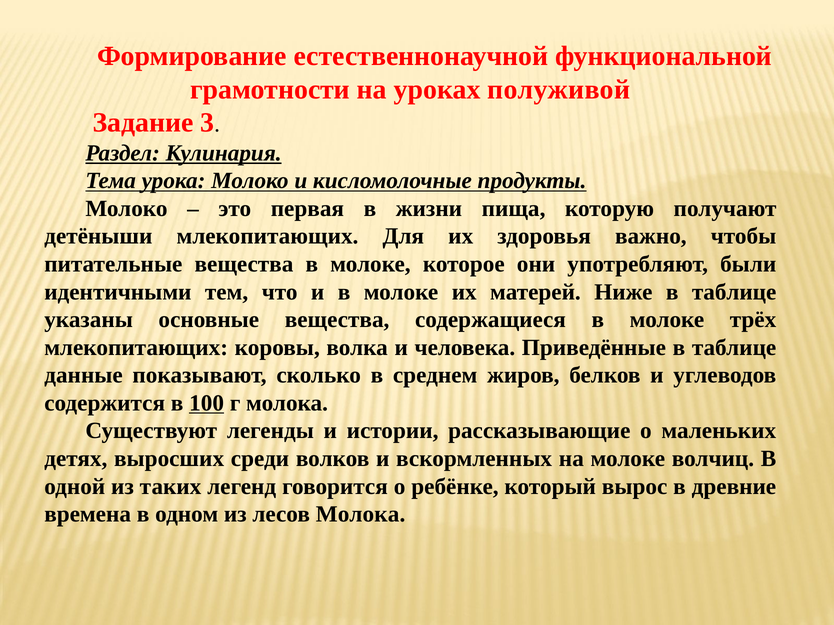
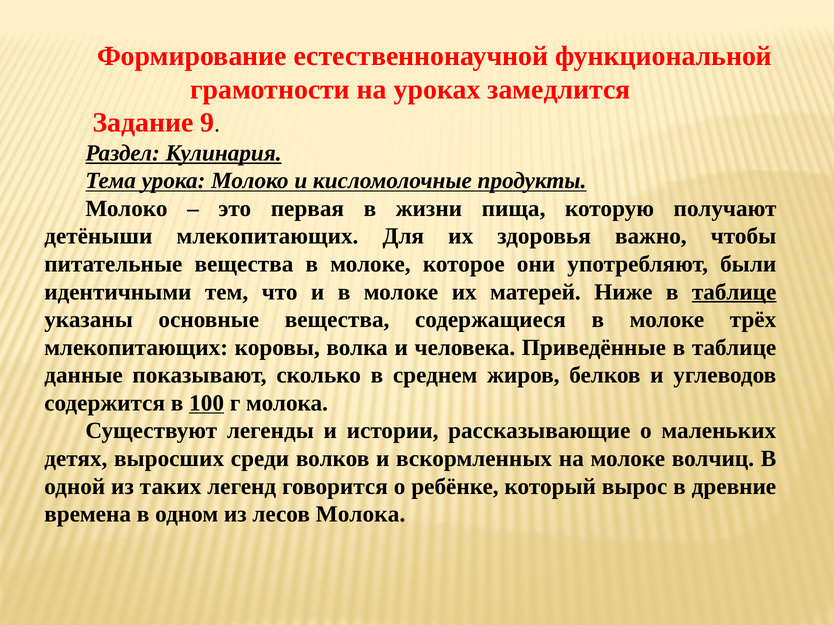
полуживой: полуживой -> замедлится
3: 3 -> 9
таблице at (734, 292) underline: none -> present
